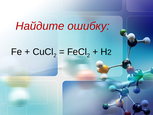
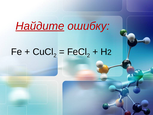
Найдите underline: none -> present
